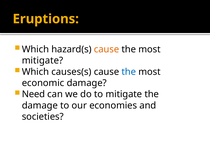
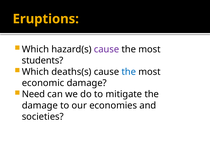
cause at (107, 49) colour: orange -> purple
mitigate at (43, 60): mitigate -> students
causes(s: causes(s -> deaths(s
